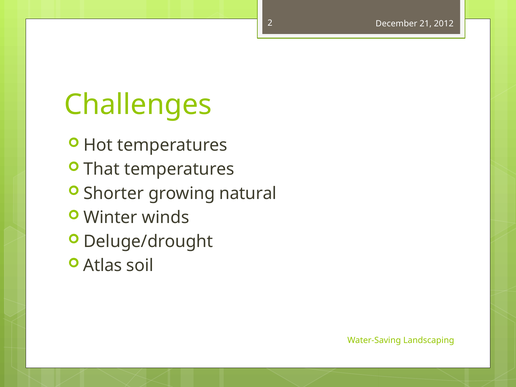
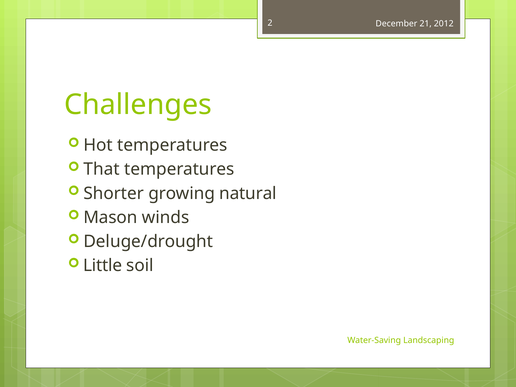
Winter: Winter -> Mason
Atlas: Atlas -> Little
